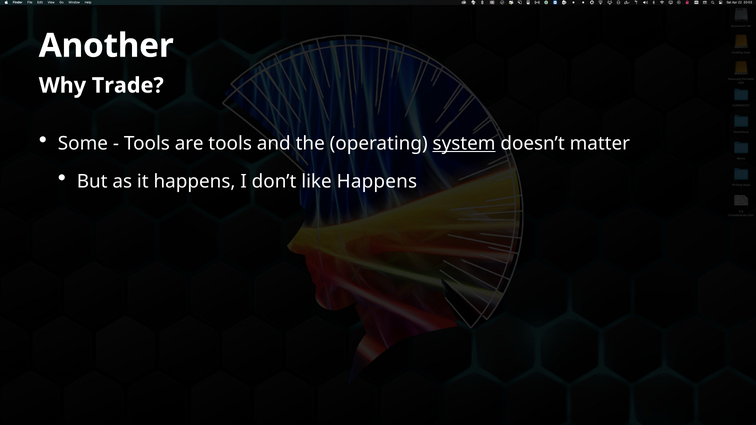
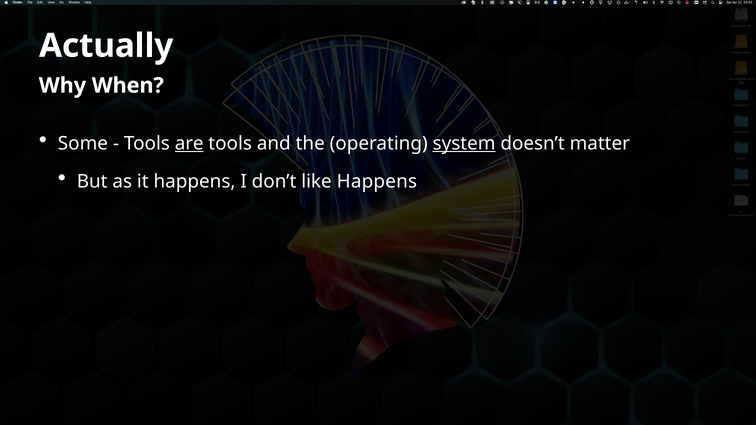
Another: Another -> Actually
Trade: Trade -> When
are underline: none -> present
